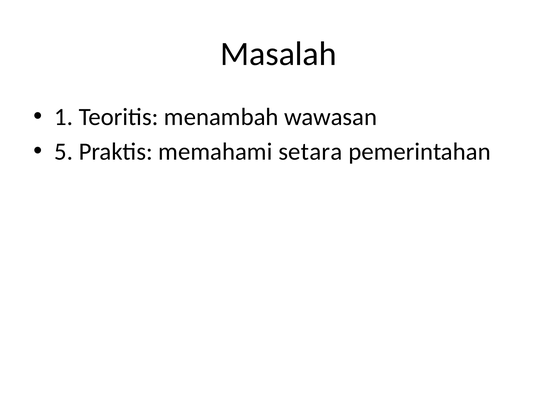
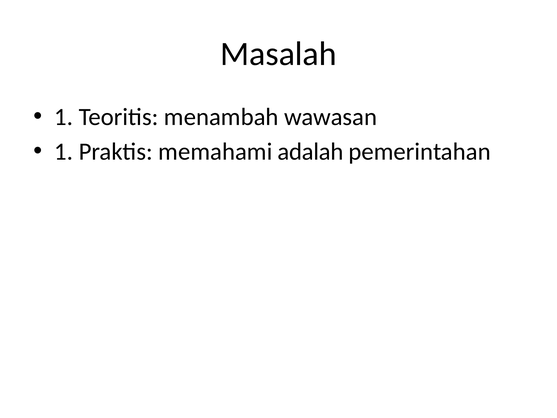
5 at (64, 152): 5 -> 1
setara: setara -> adalah
